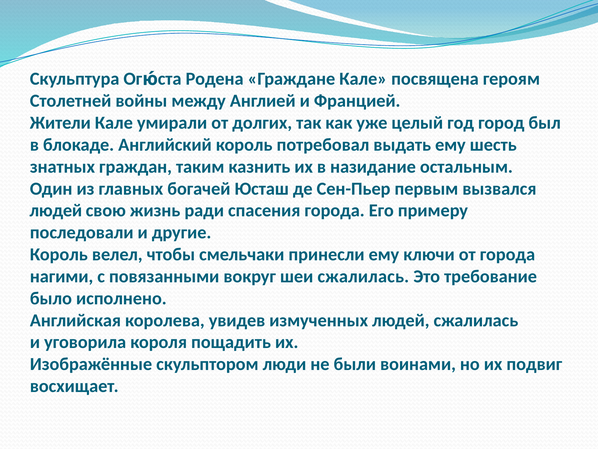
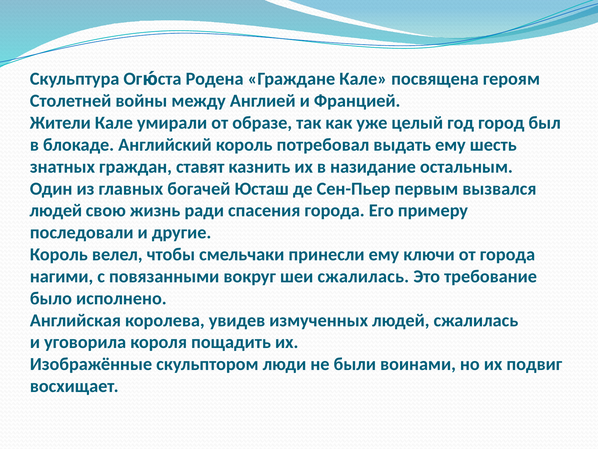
долгих: долгих -> образе
таким: таким -> ставят
